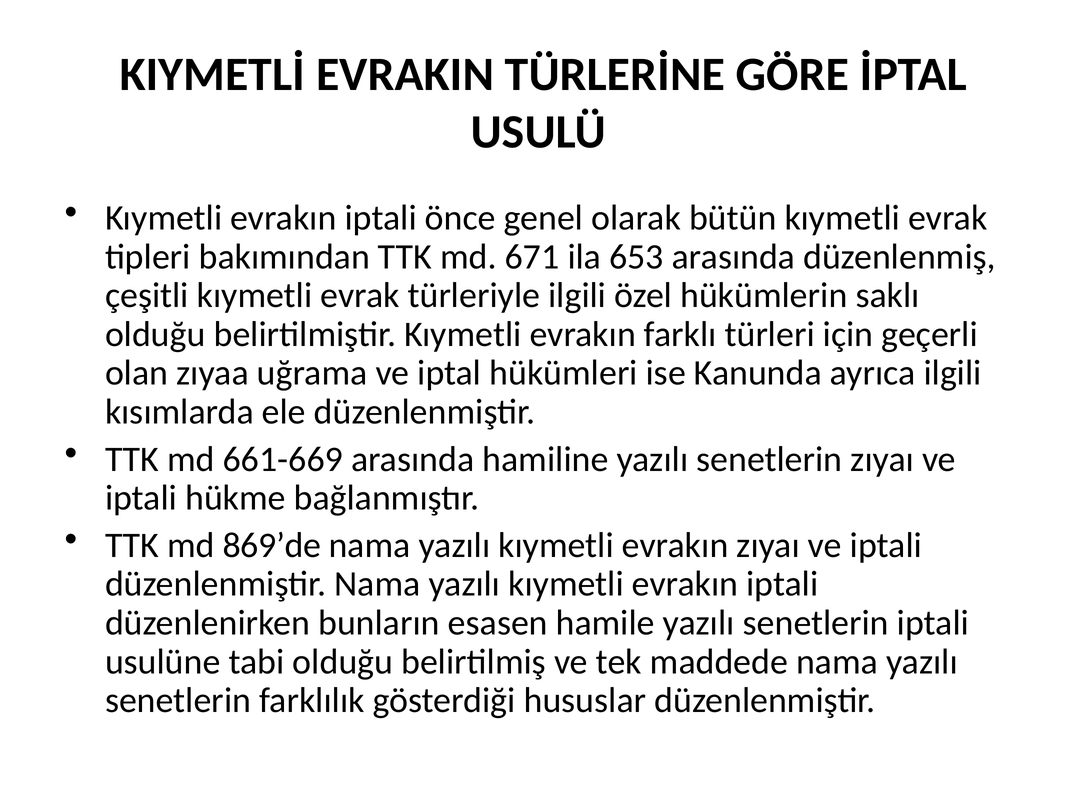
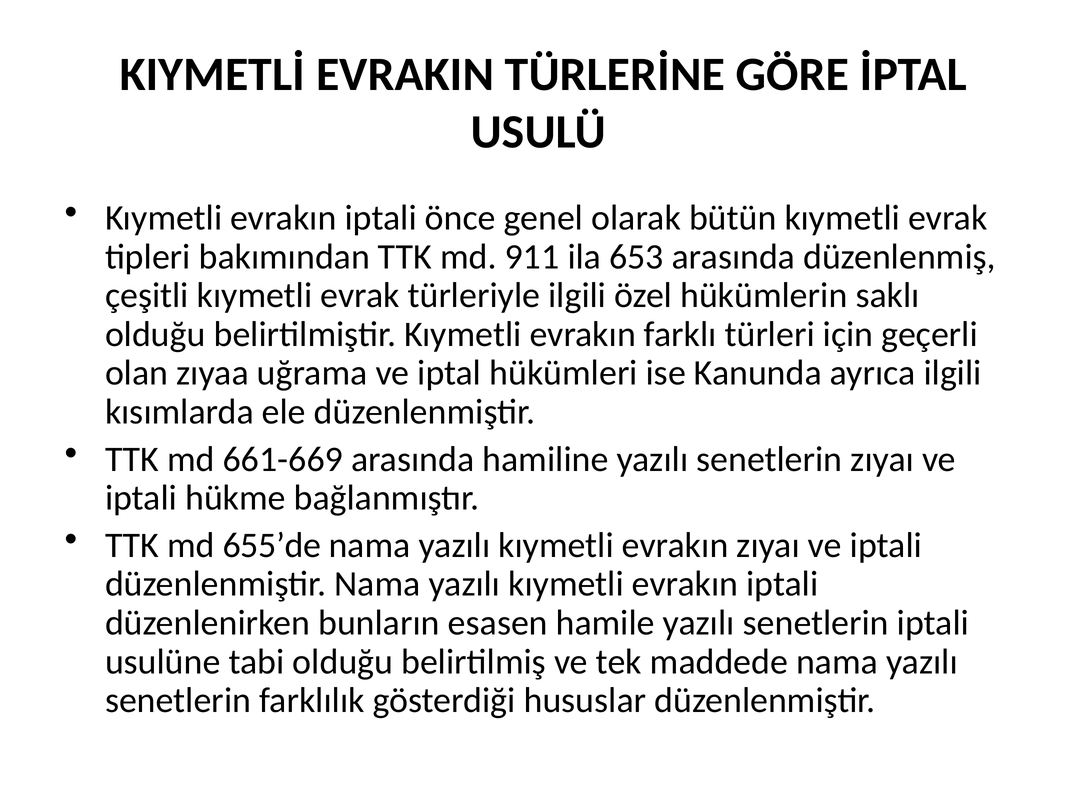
671: 671 -> 911
869’de: 869’de -> 655’de
